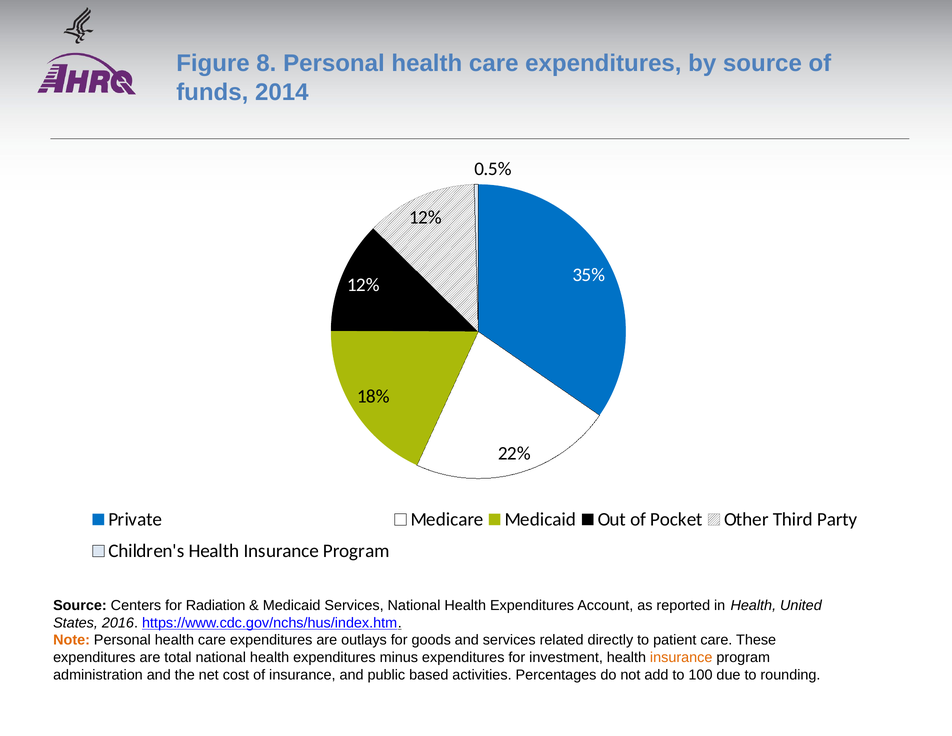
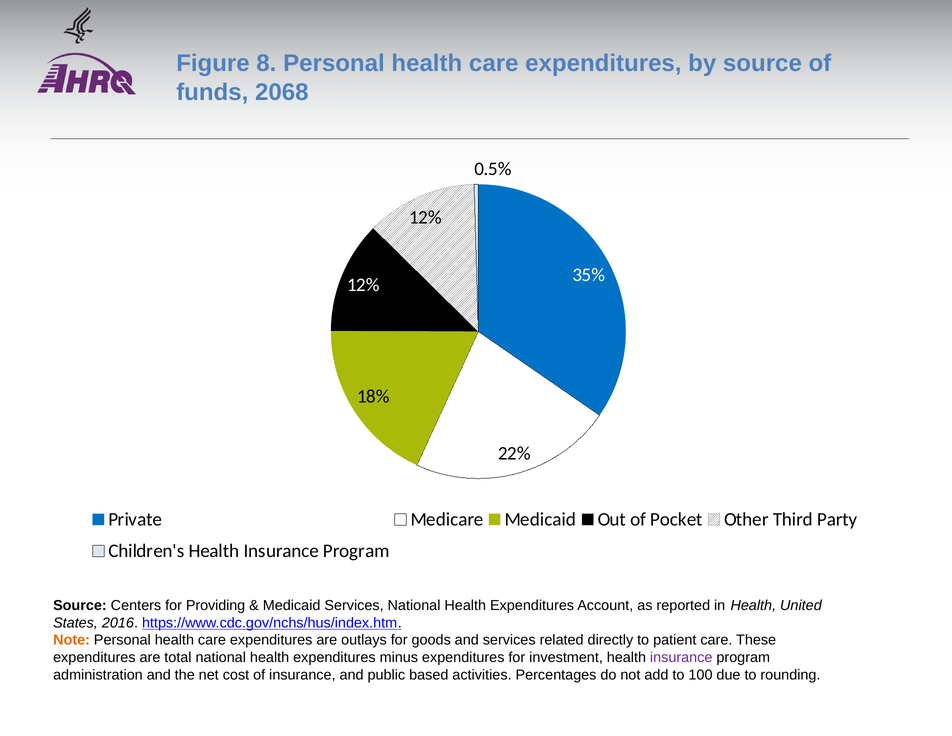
2014: 2014 -> 2068
Radiation: Radiation -> Providing
insurance at (681, 657) colour: orange -> purple
